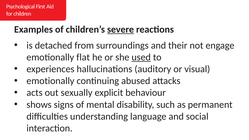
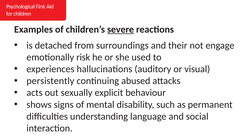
flat: flat -> risk
used underline: present -> none
emotionally at (50, 81): emotionally -> persistently
